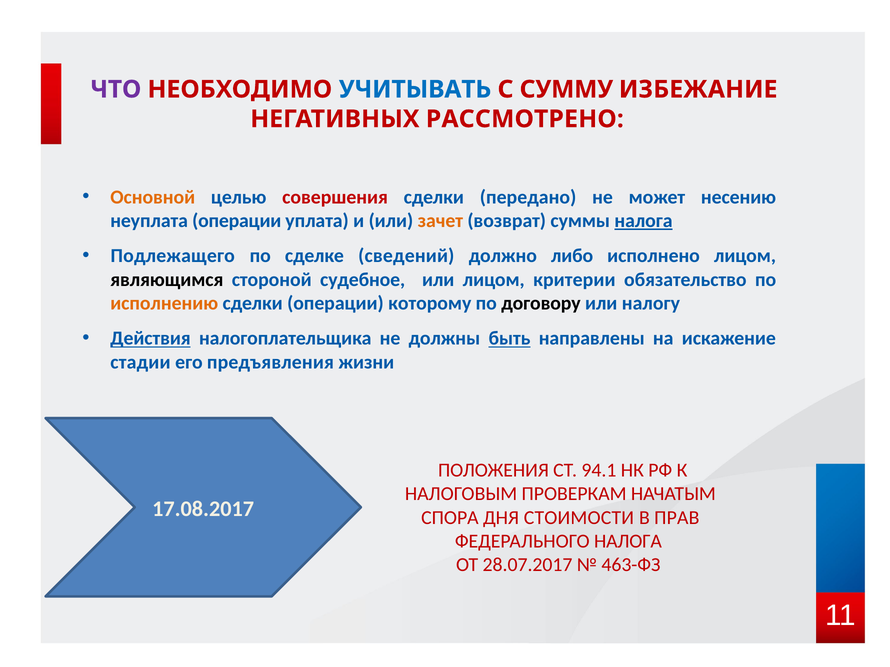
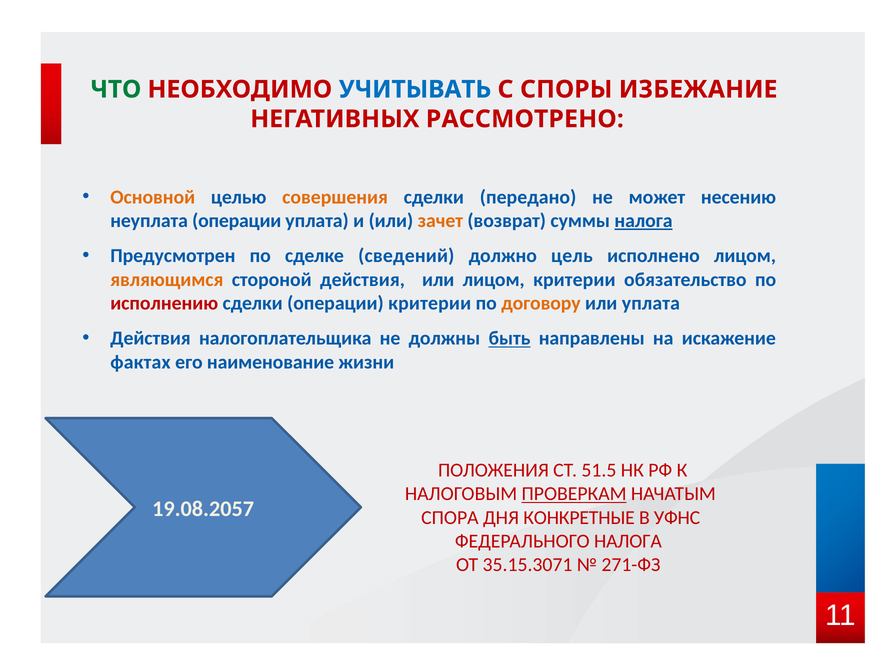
ЧТО colour: purple -> green
СУММУ: СУММУ -> СПОРЫ
совершения colour: red -> orange
Подлежащего: Подлежащего -> Предусмотрен
либо: либо -> цель
являющимся colour: black -> orange
стороной судебное: судебное -> действия
исполнению colour: orange -> red
операции которому: которому -> критерии
договору colour: black -> orange
или налогу: налогу -> уплата
Действия at (150, 339) underline: present -> none
стадии: стадии -> фактах
предъявления: предъявления -> наименование
94.1: 94.1 -> 51.5
ПРОВЕРКАМ underline: none -> present
17.08.2017: 17.08.2017 -> 19.08.2057
СТОИМОСТИ: СТОИМОСТИ -> КОНКРЕТНЫЕ
ПРАВ: ПРАВ -> УФНС
28.07.2017: 28.07.2017 -> 35.15.3071
463-ФЗ: 463-ФЗ -> 271-ФЗ
